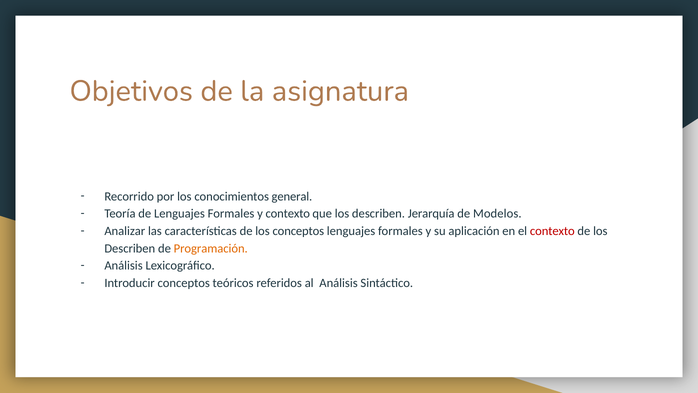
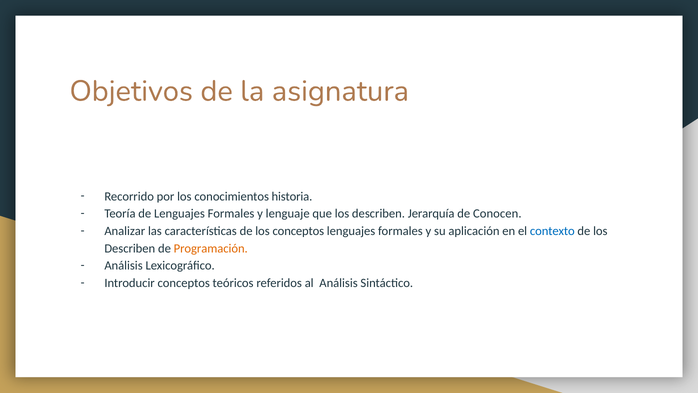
general: general -> historia
y contexto: contexto -> lenguaje
Modelos: Modelos -> Conocen
contexto at (552, 231) colour: red -> blue
